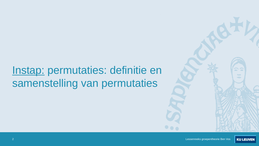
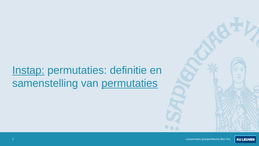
permutaties at (130, 83) underline: none -> present
